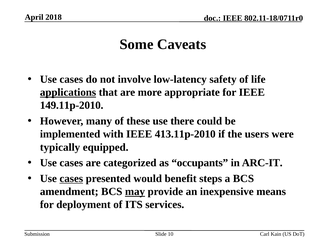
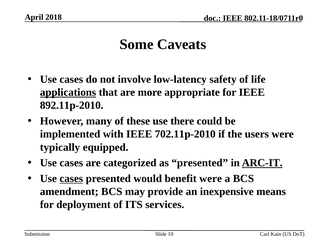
149.11p-2010: 149.11p-2010 -> 892.11p-2010
413.11p-2010: 413.11p-2010 -> 702.11p-2010
as occupants: occupants -> presented
ARC-IT underline: none -> present
benefit steps: steps -> were
may underline: present -> none
